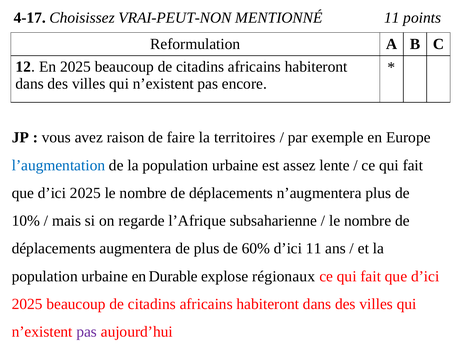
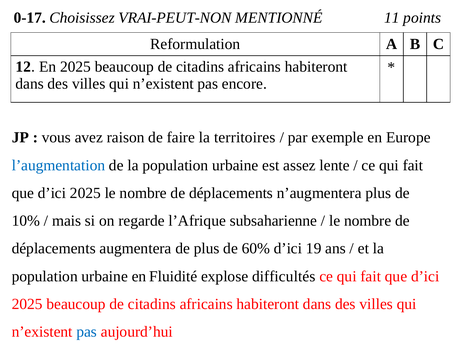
4-17: 4-17 -> 0-17
d’ici 11: 11 -> 19
Durable: Durable -> Fluidité
régionaux: régionaux -> difficultés
pas at (87, 332) colour: purple -> blue
